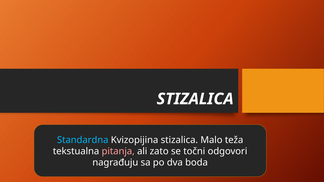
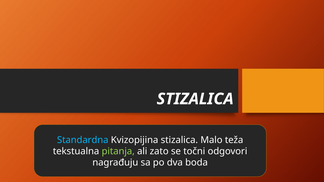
pitanja colour: pink -> light green
